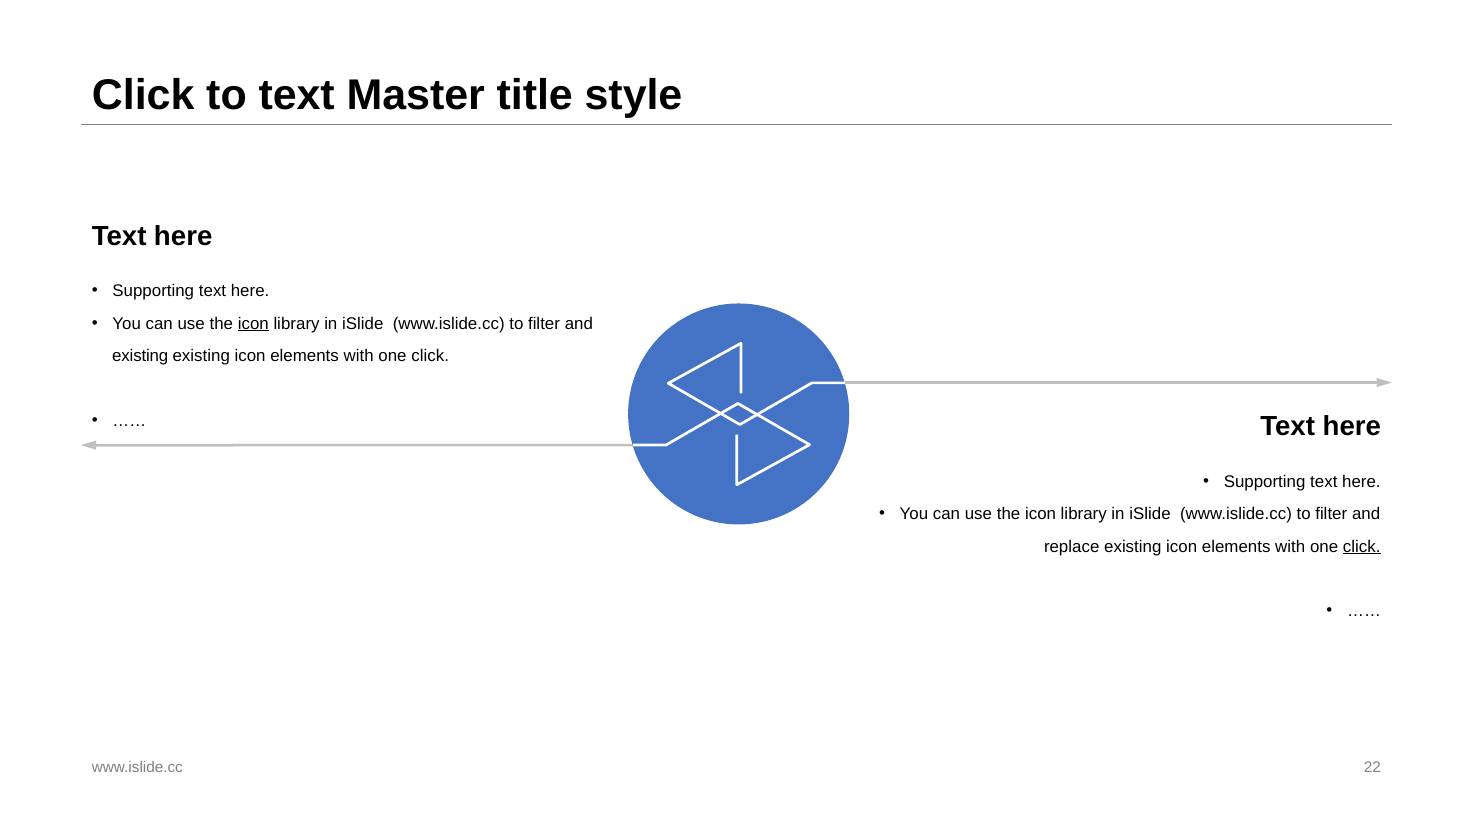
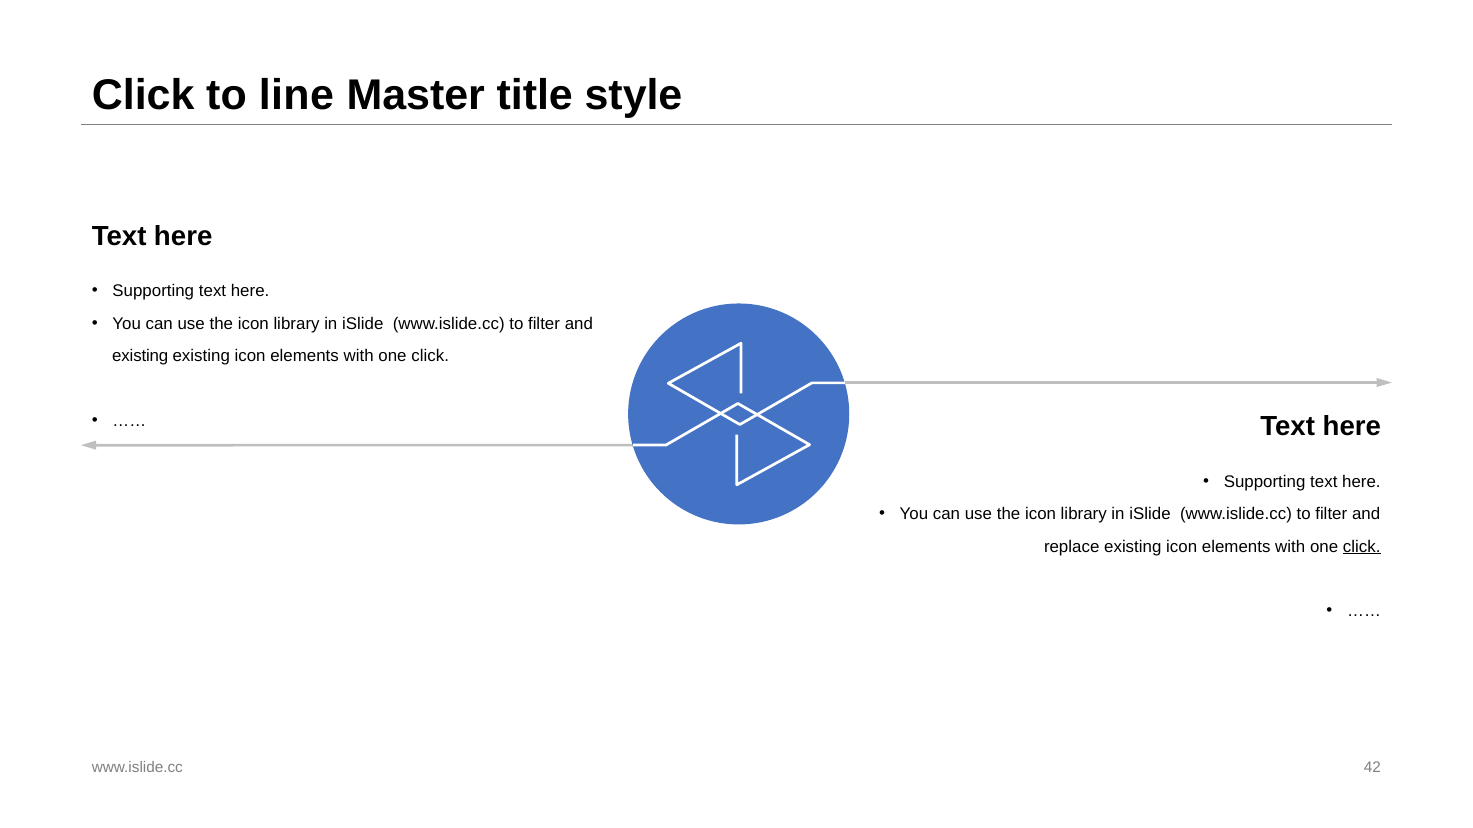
to text: text -> line
icon at (253, 324) underline: present -> none
22: 22 -> 42
